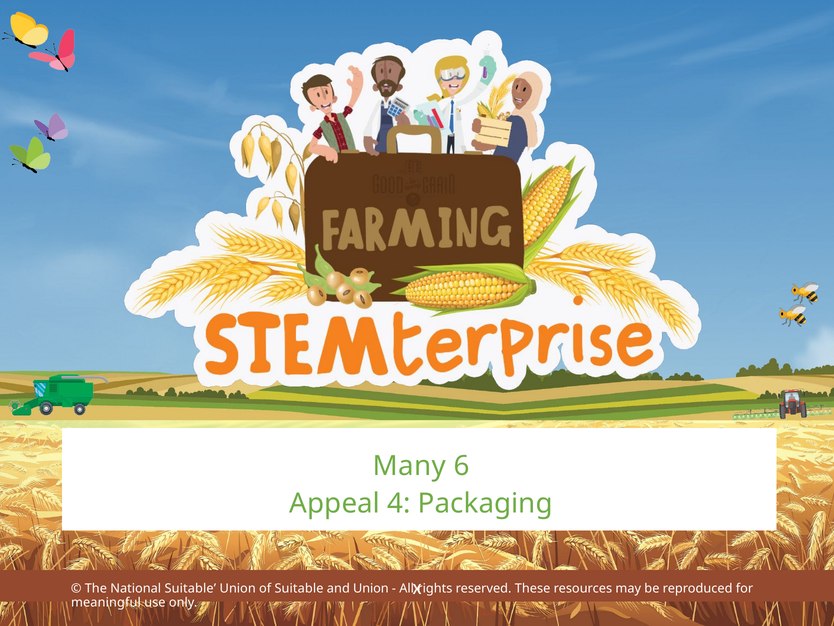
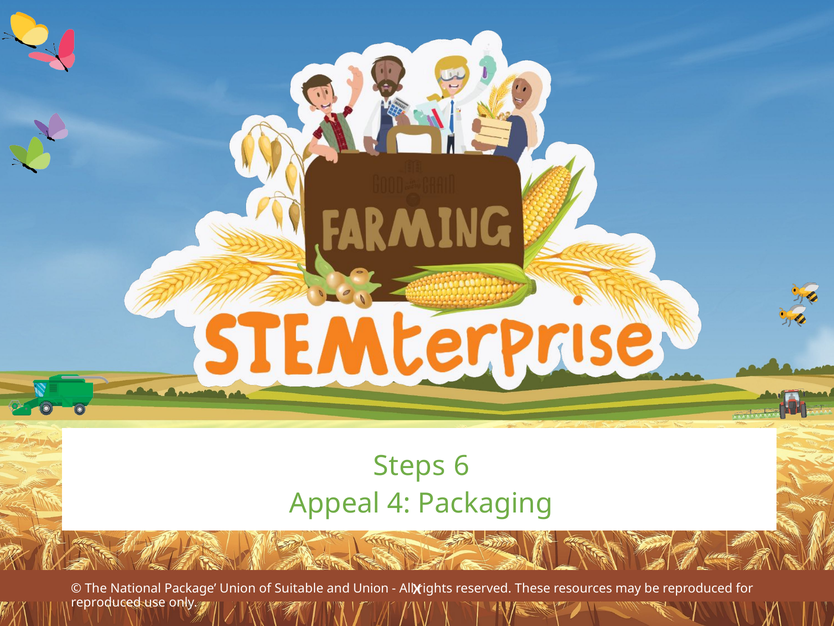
Many: Many -> Steps
National Suitable: Suitable -> Package
meaningful at (106, 602): meaningful -> reproduced
